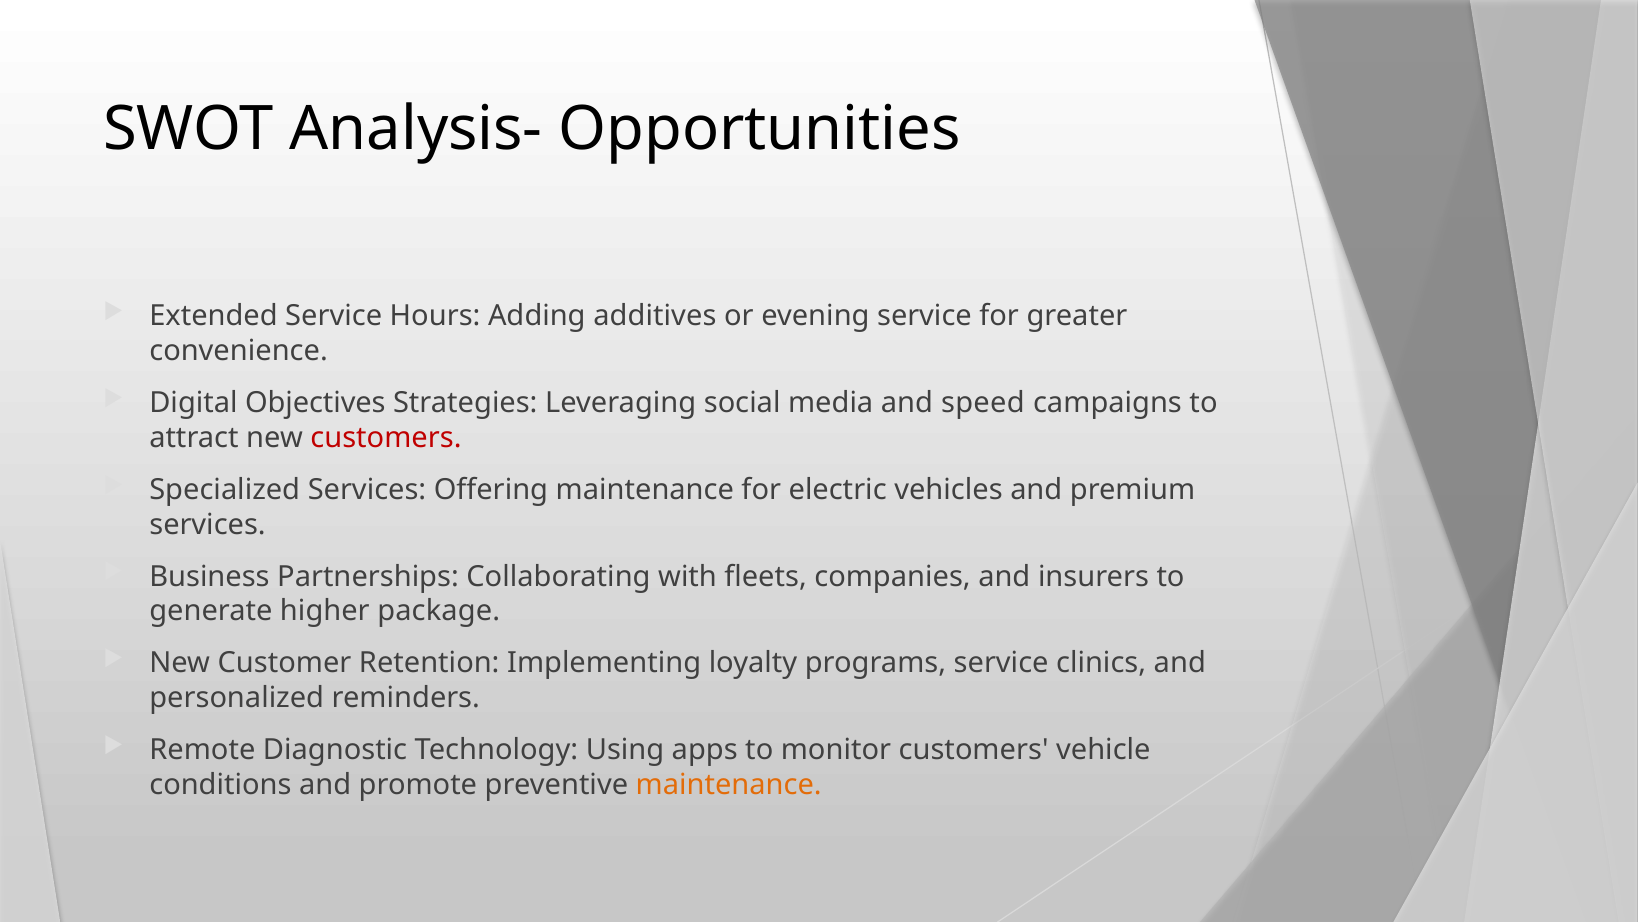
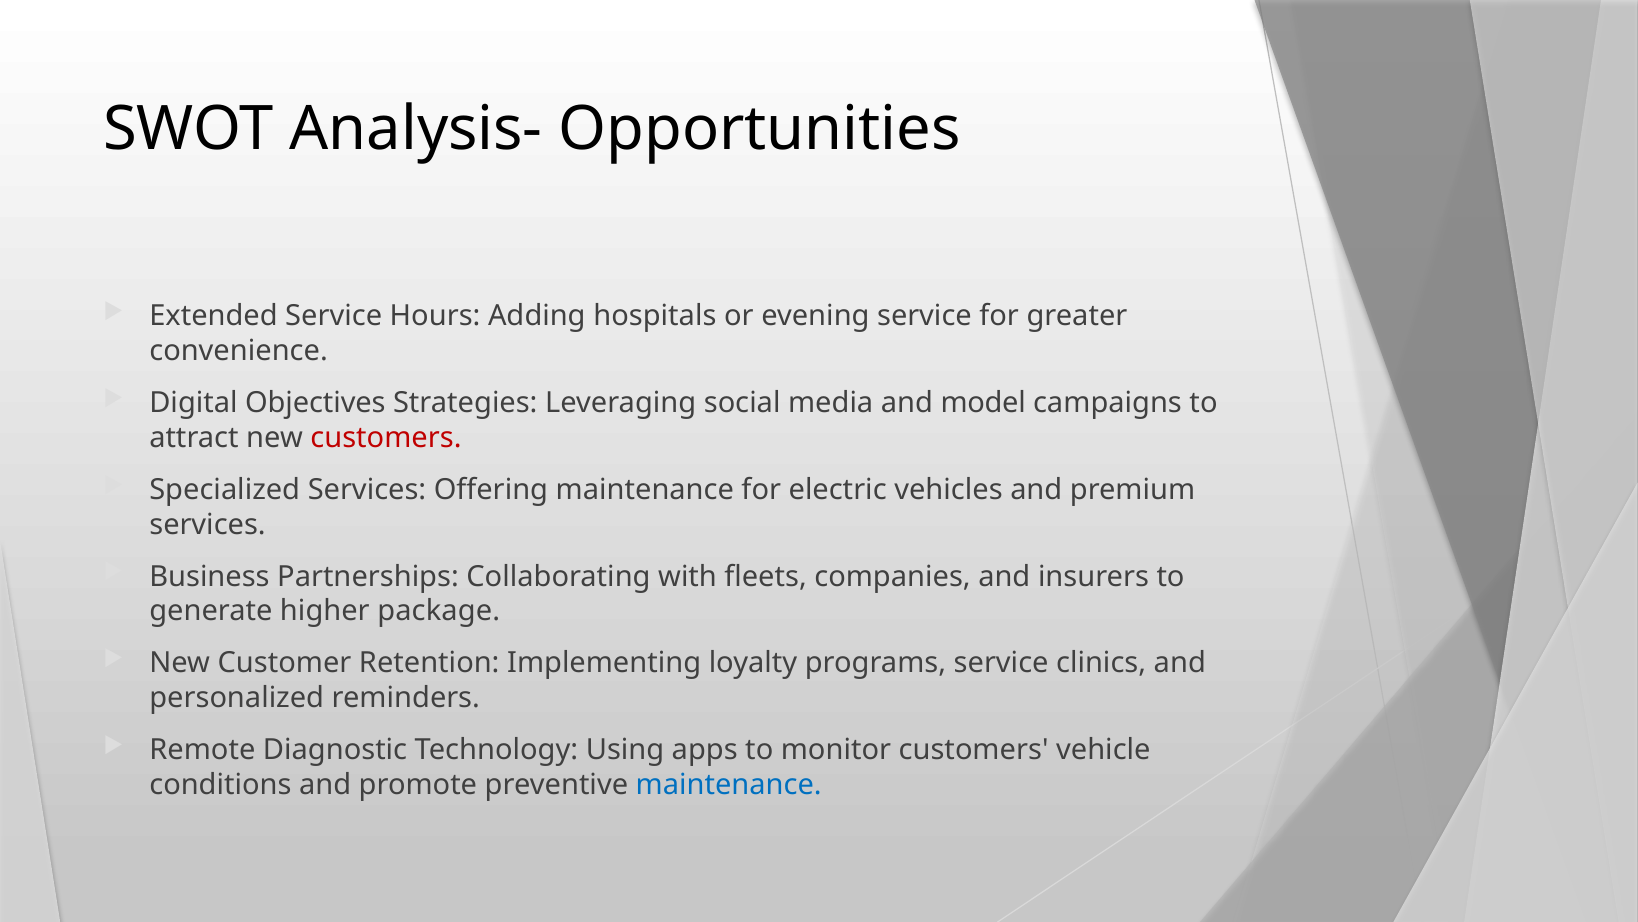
additives: additives -> hospitals
speed: speed -> model
maintenance at (729, 784) colour: orange -> blue
